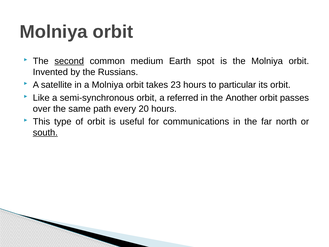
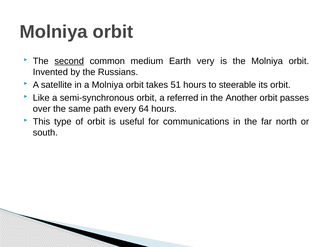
spot: spot -> very
23: 23 -> 51
particular: particular -> steerable
20: 20 -> 64
south underline: present -> none
